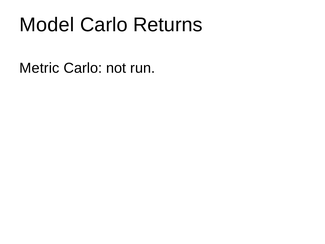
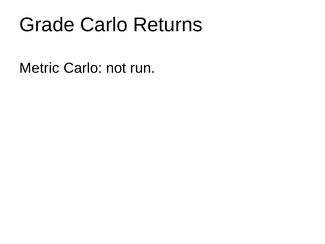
Model: Model -> Grade
